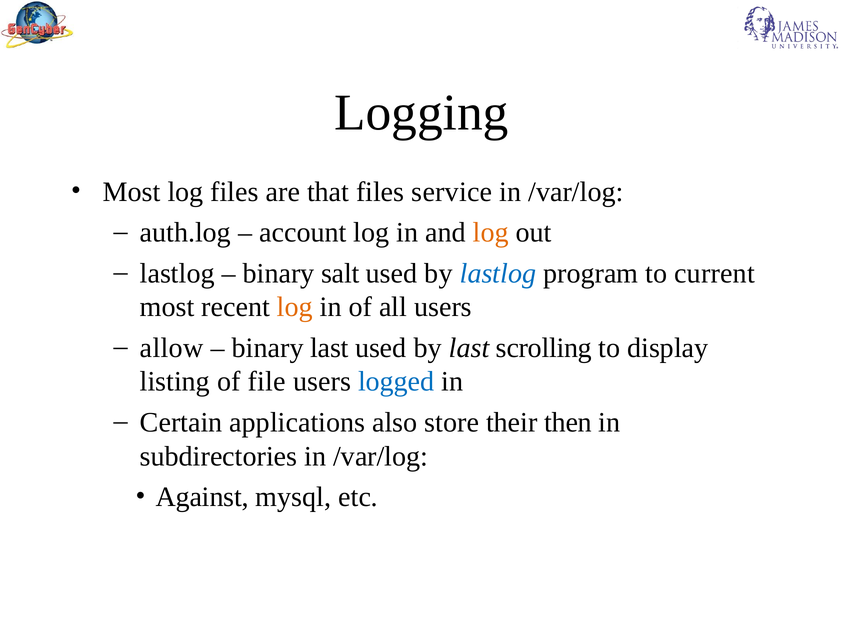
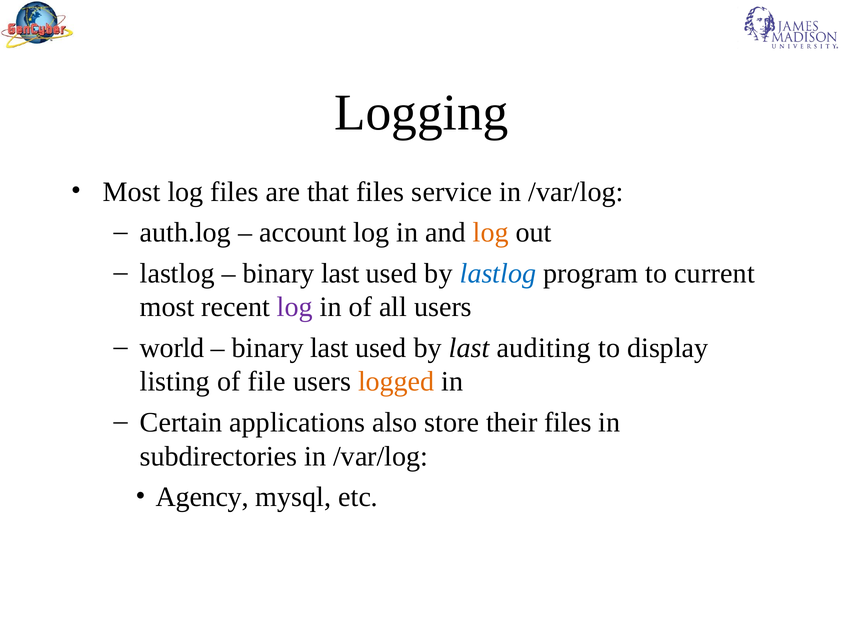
salt at (340, 273): salt -> last
log at (295, 307) colour: orange -> purple
allow: allow -> world
scrolling: scrolling -> auditing
logged colour: blue -> orange
their then: then -> files
Against: Against -> Agency
